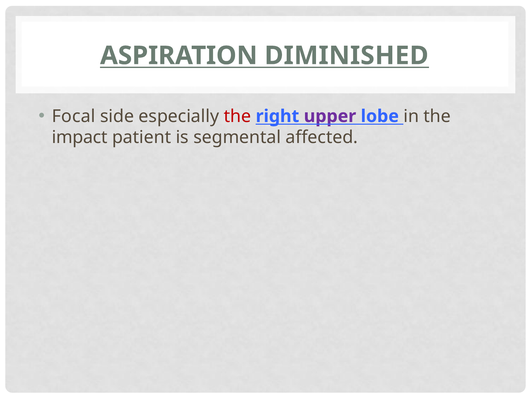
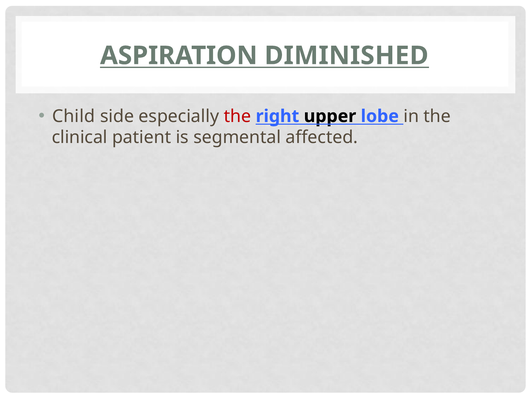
Focal: Focal -> Child
upper colour: purple -> black
impact: impact -> clinical
